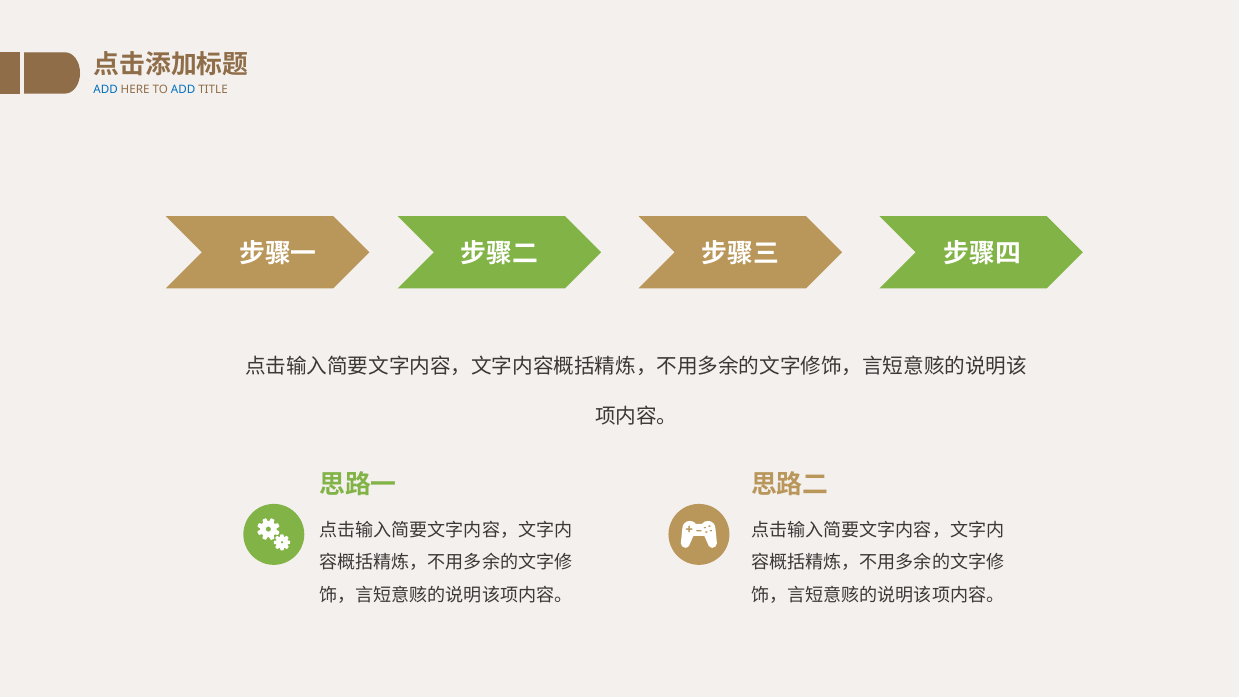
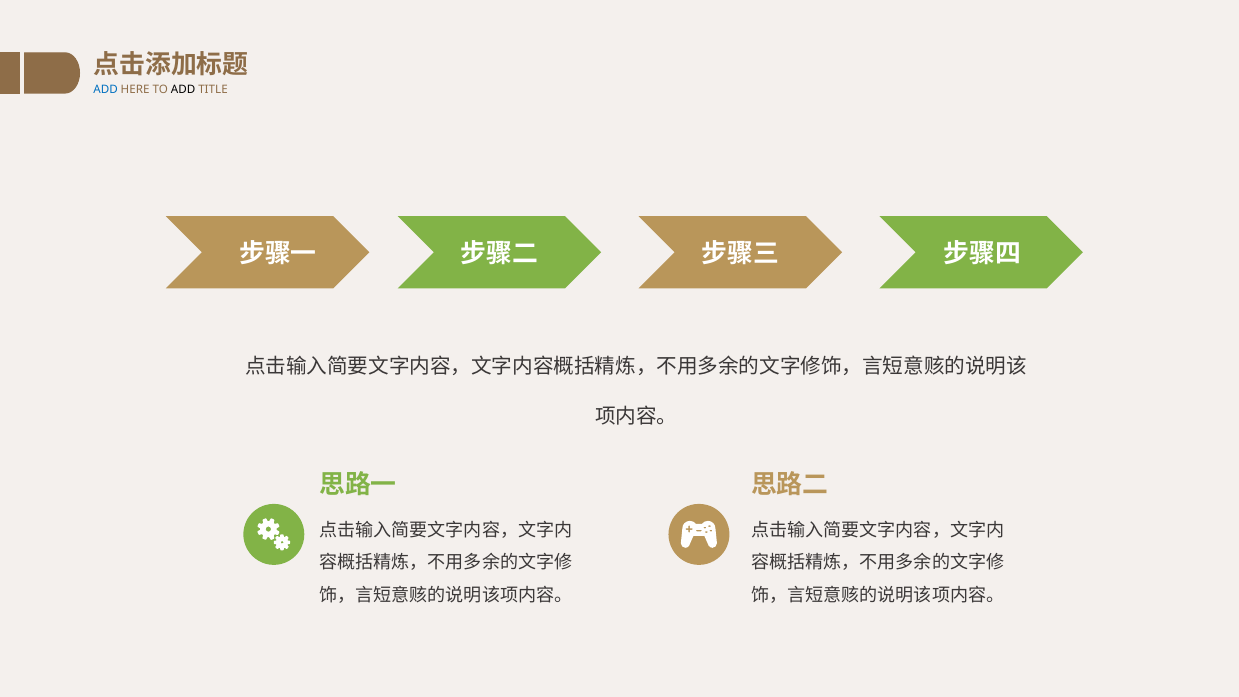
ADD at (183, 90) colour: blue -> black
